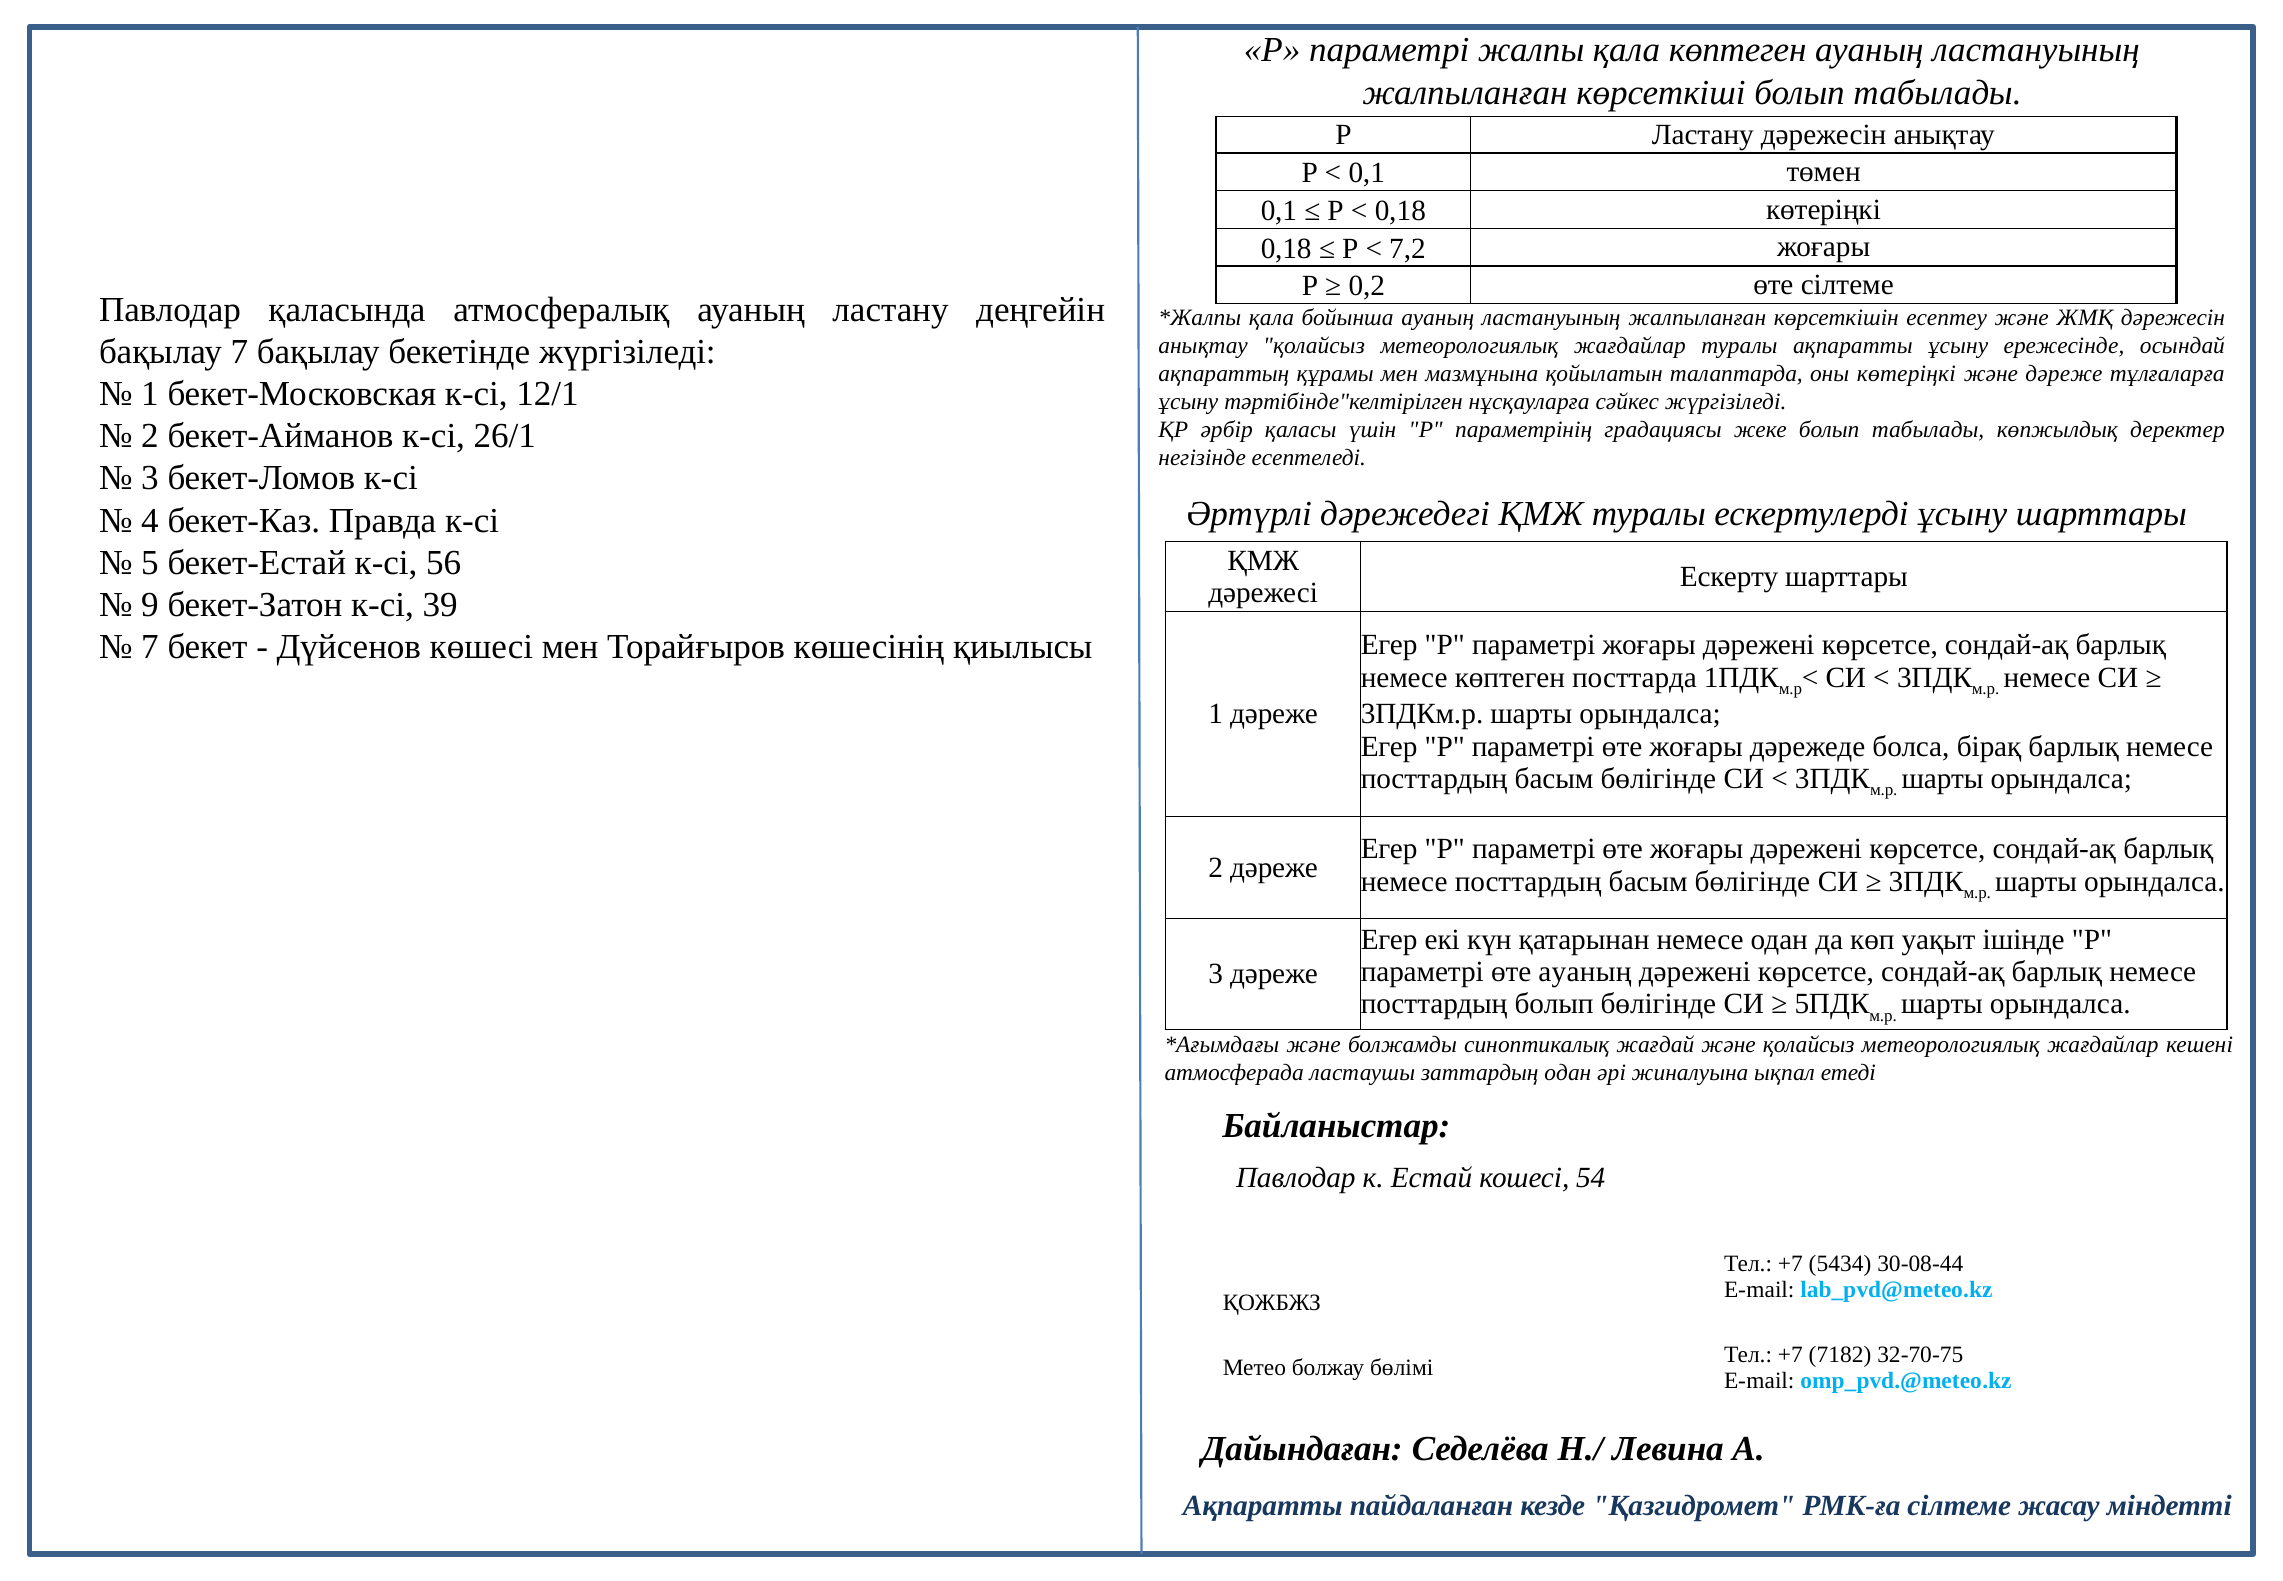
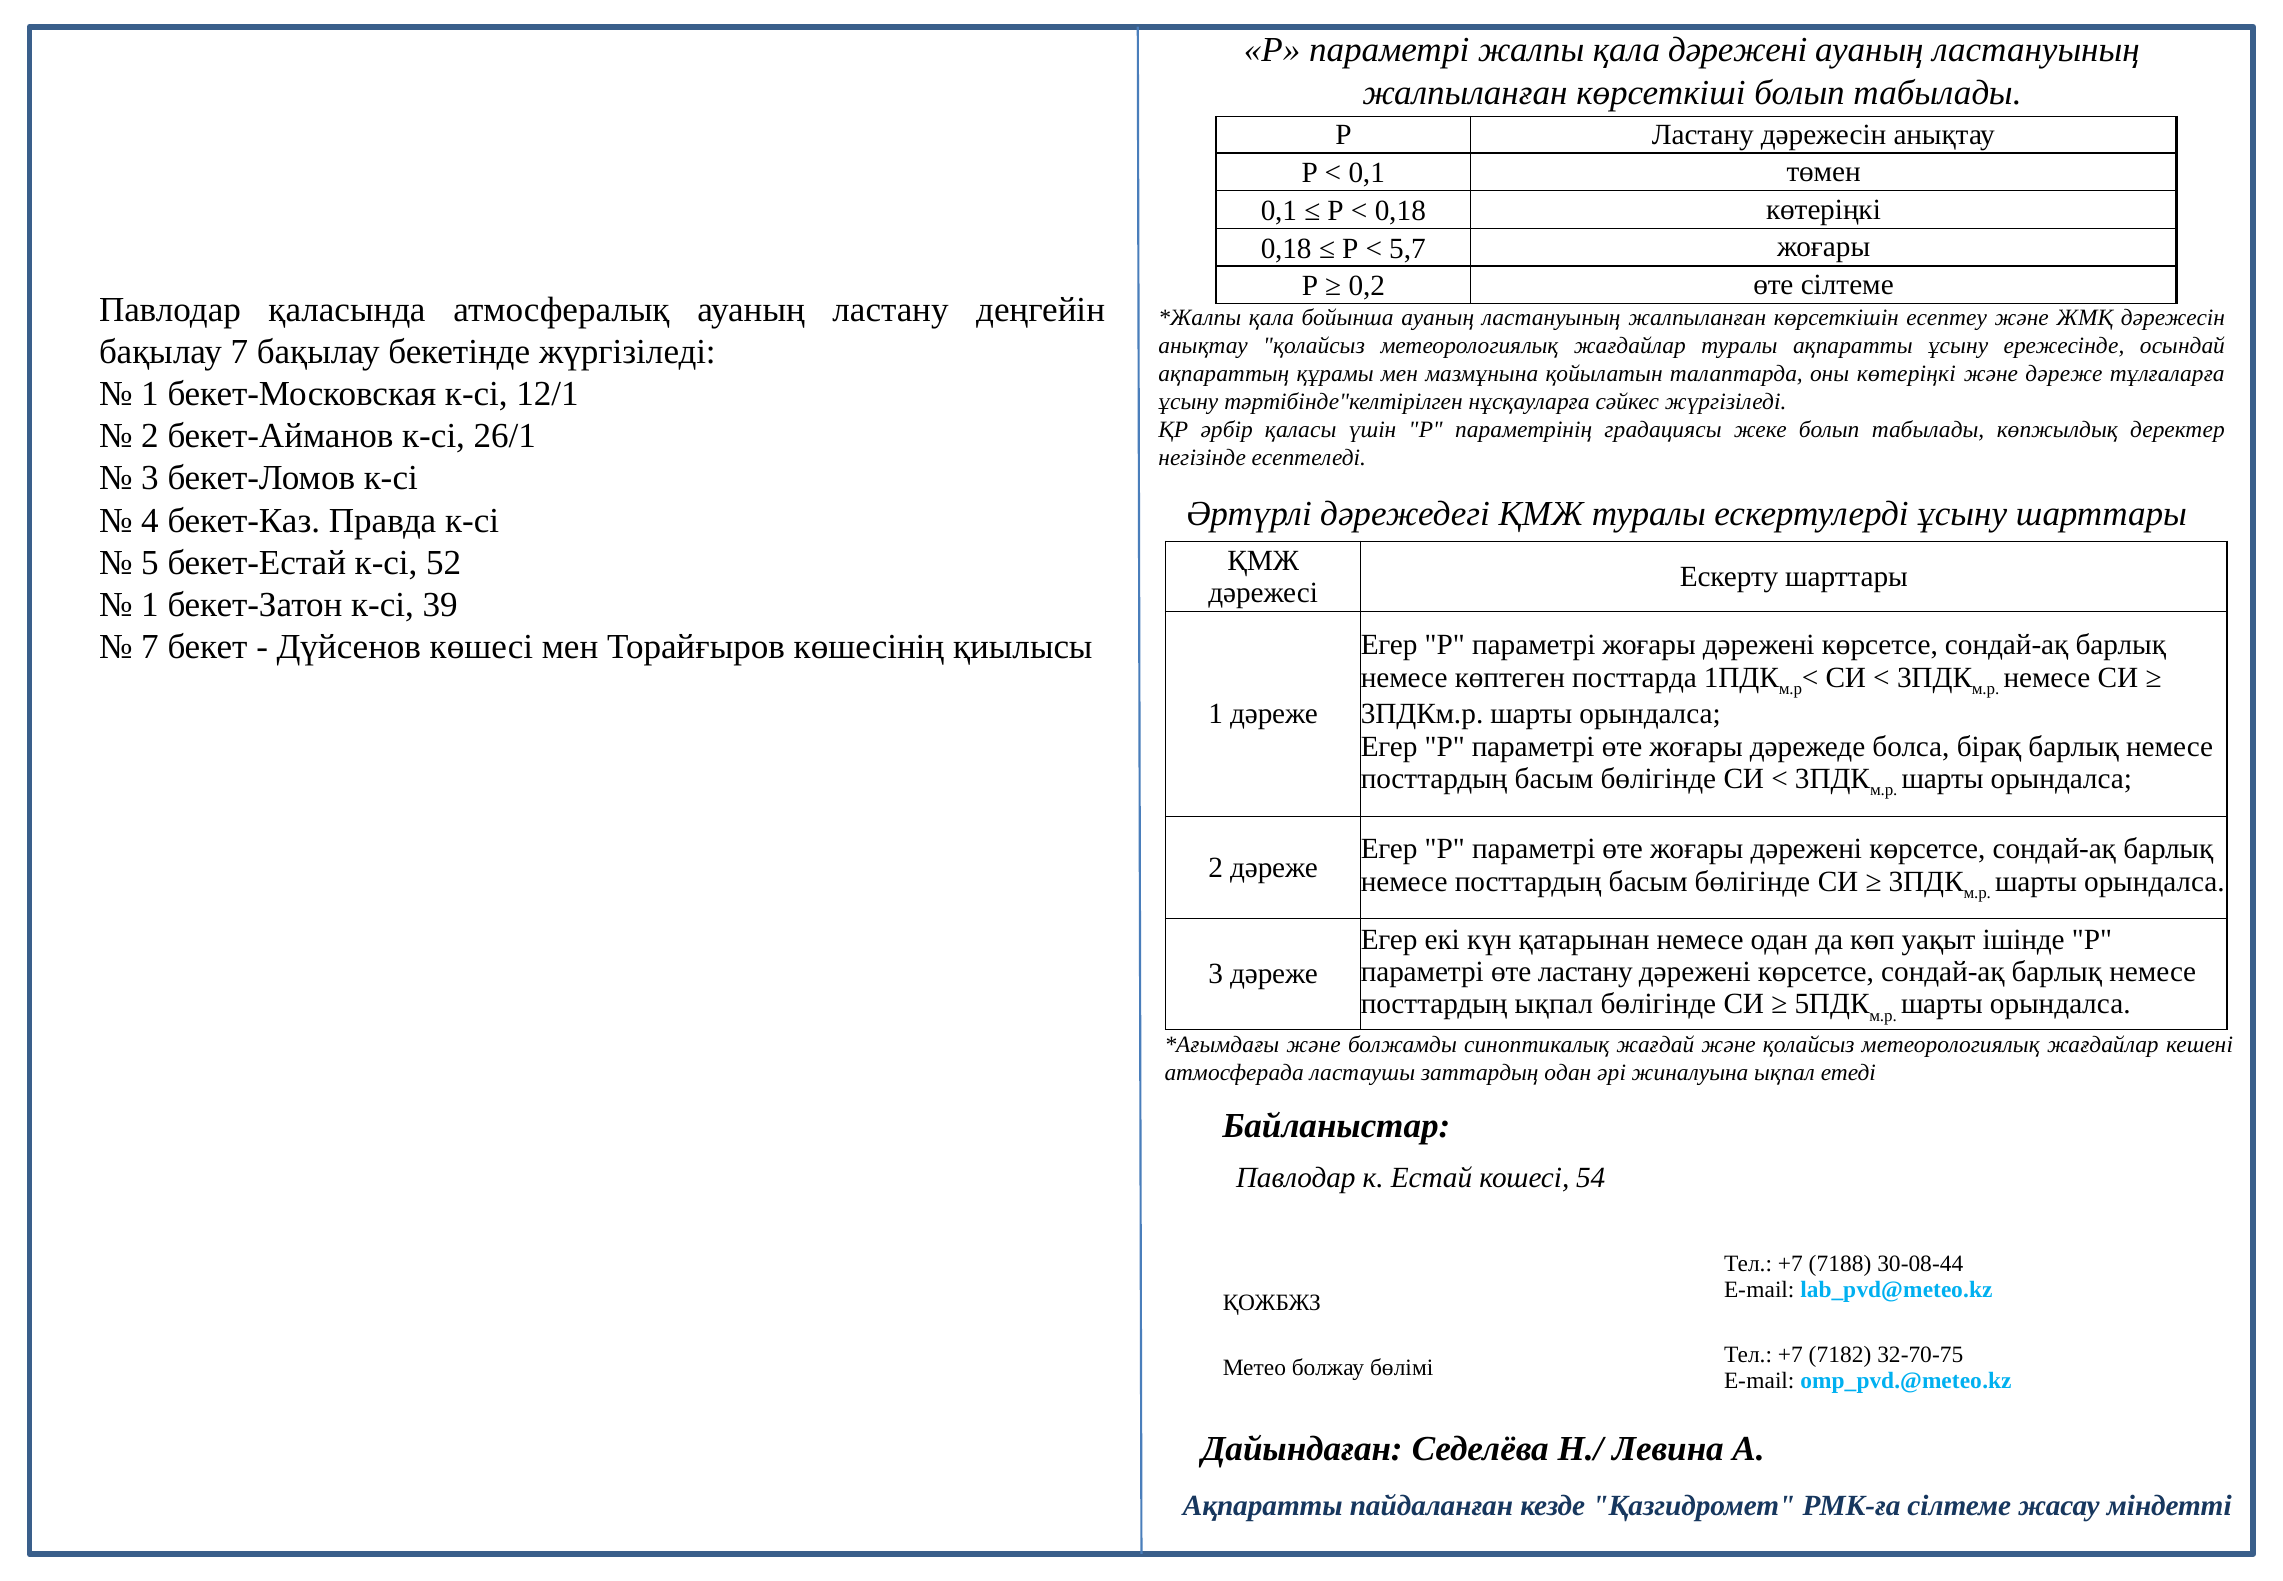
қала көптеген: көптеген -> дәрежені
7,2: 7,2 -> 5,7
56: 56 -> 52
9 at (150, 605): 9 -> 1
өте ауаның: ауаның -> ластану
посттардың болып: болып -> ықпал
5434: 5434 -> 7188
